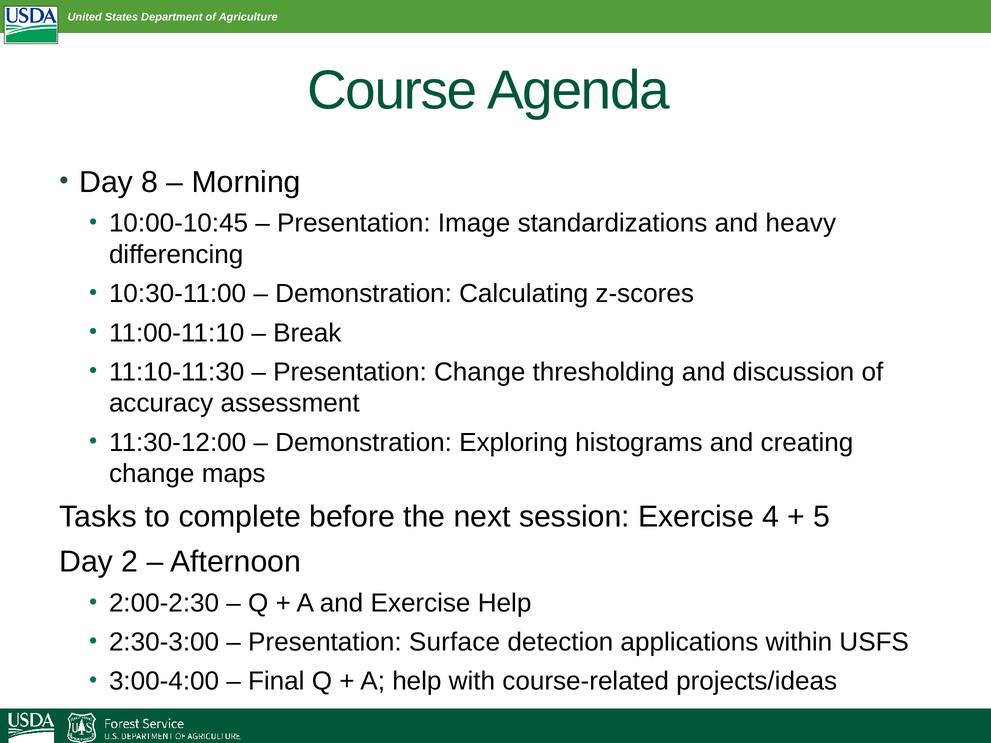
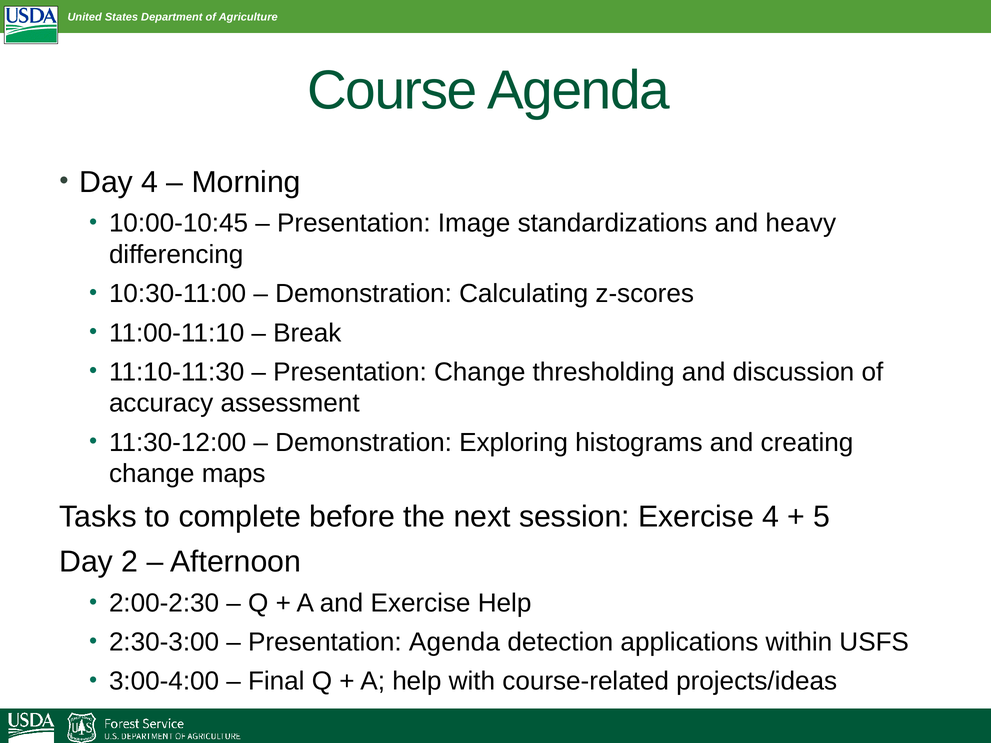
Day 8: 8 -> 4
Presentation Surface: Surface -> Agenda
